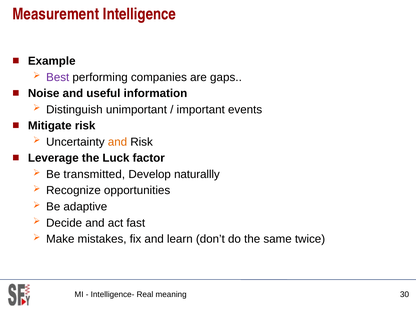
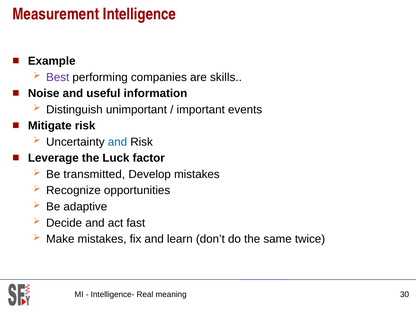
gaps: gaps -> skills
and at (117, 142) colour: orange -> blue
Develop naturallly: naturallly -> mistakes
